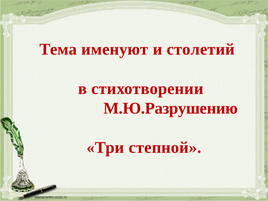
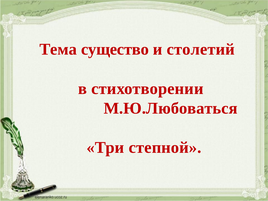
именуют: именуют -> существо
М.Ю.Разрушению: М.Ю.Разрушению -> М.Ю.Любоваться
